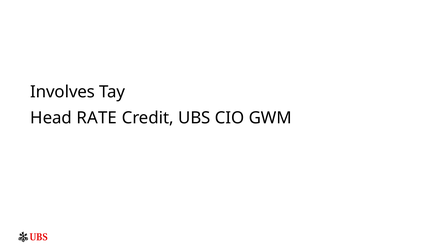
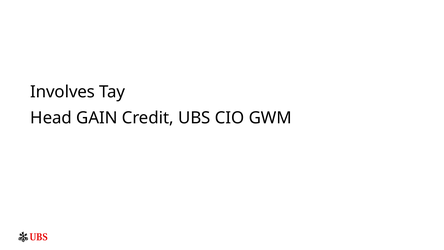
RATE: RATE -> GAIN
